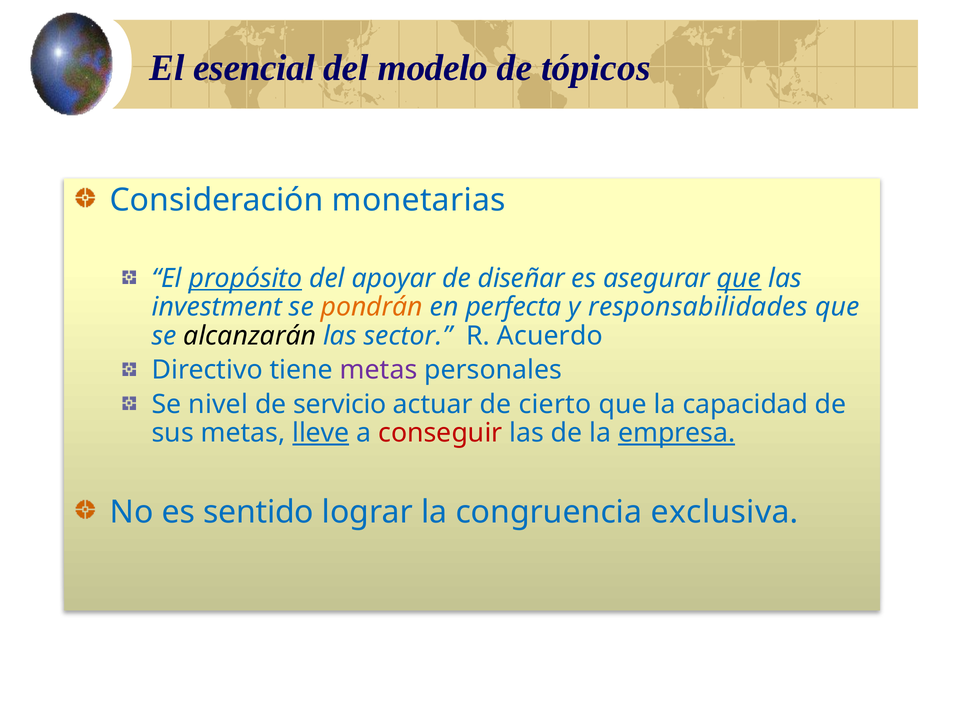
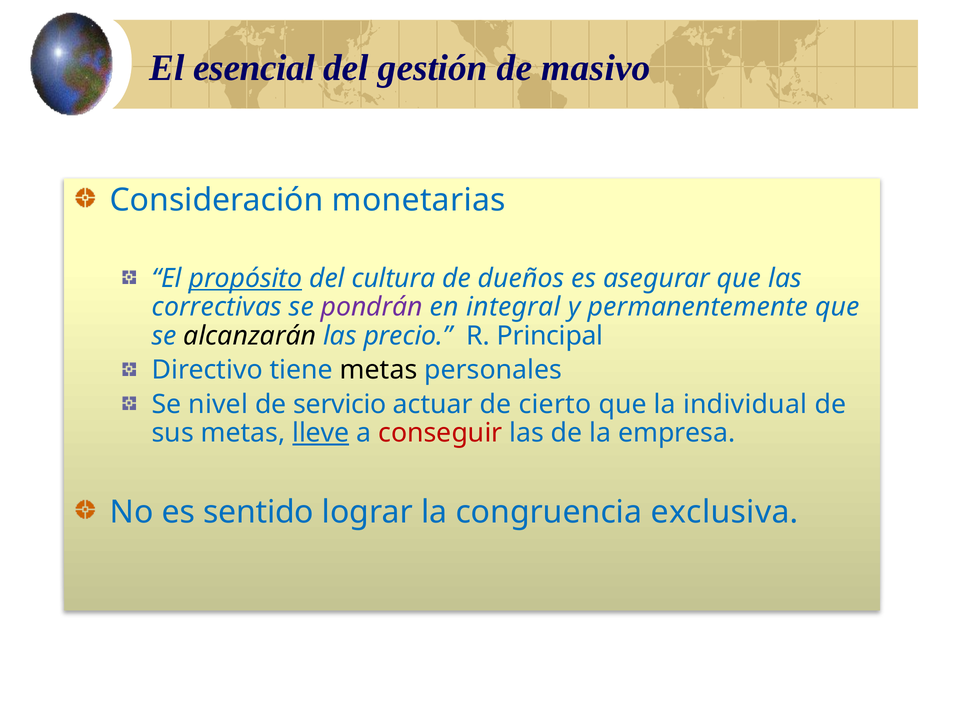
modelo: modelo -> gestión
tópicos: tópicos -> masivo
apoyar: apoyar -> cultura
diseñar: diseñar -> dueños
que at (739, 278) underline: present -> none
investment: investment -> correctivas
pondrán colour: orange -> purple
perfecta: perfecta -> integral
responsabilidades: responsabilidades -> permanentemente
sector: sector -> precio
Acuerdo: Acuerdo -> Principal
metas at (379, 370) colour: purple -> black
capacidad: capacidad -> individual
empresa underline: present -> none
